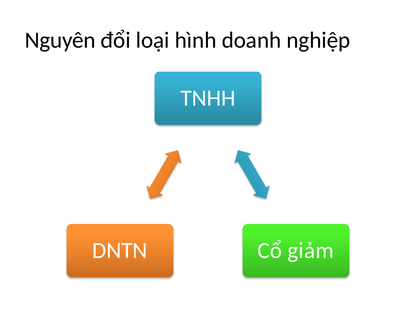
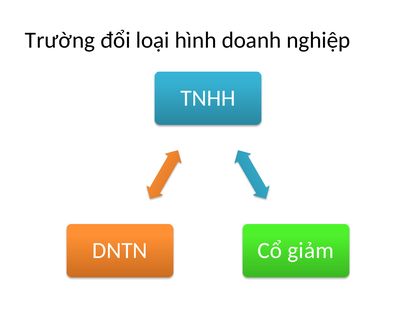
Nguyên: Nguyên -> Trường
